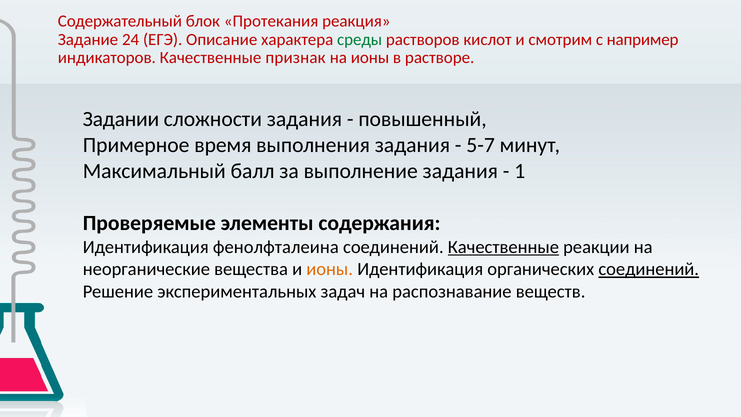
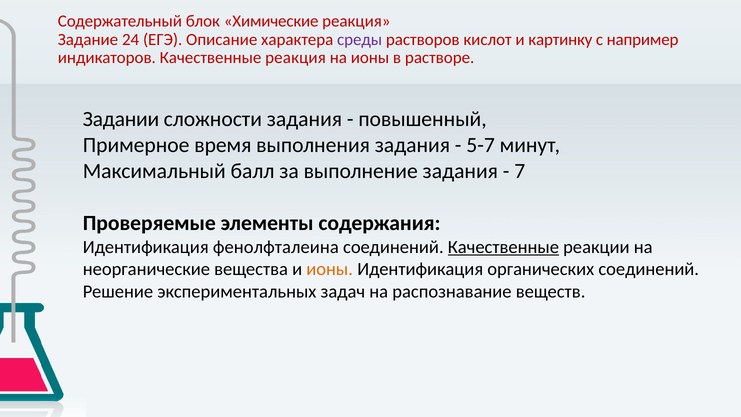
Протекания: Протекания -> Химические
среды colour: green -> purple
смотрим: смотрим -> картинку
Качественные признак: признак -> реакция
1: 1 -> 7
соединений at (649, 269) underline: present -> none
